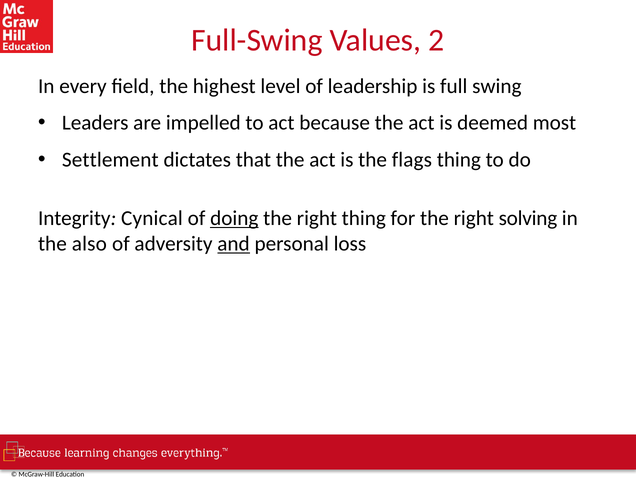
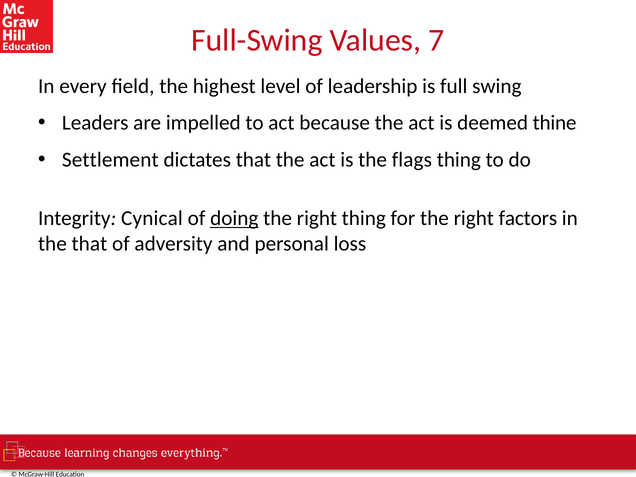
2: 2 -> 7
most: most -> thine
solving: solving -> factors
the also: also -> that
and underline: present -> none
